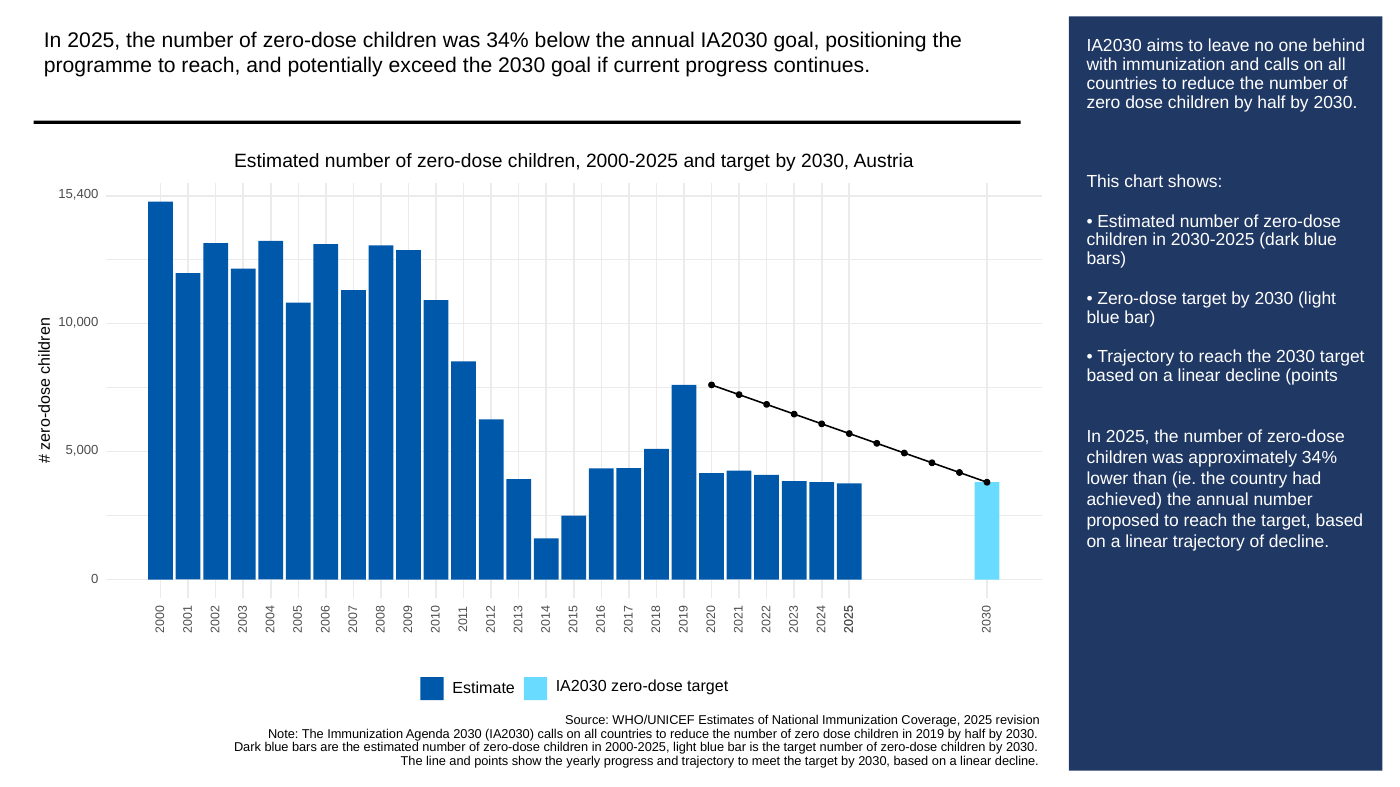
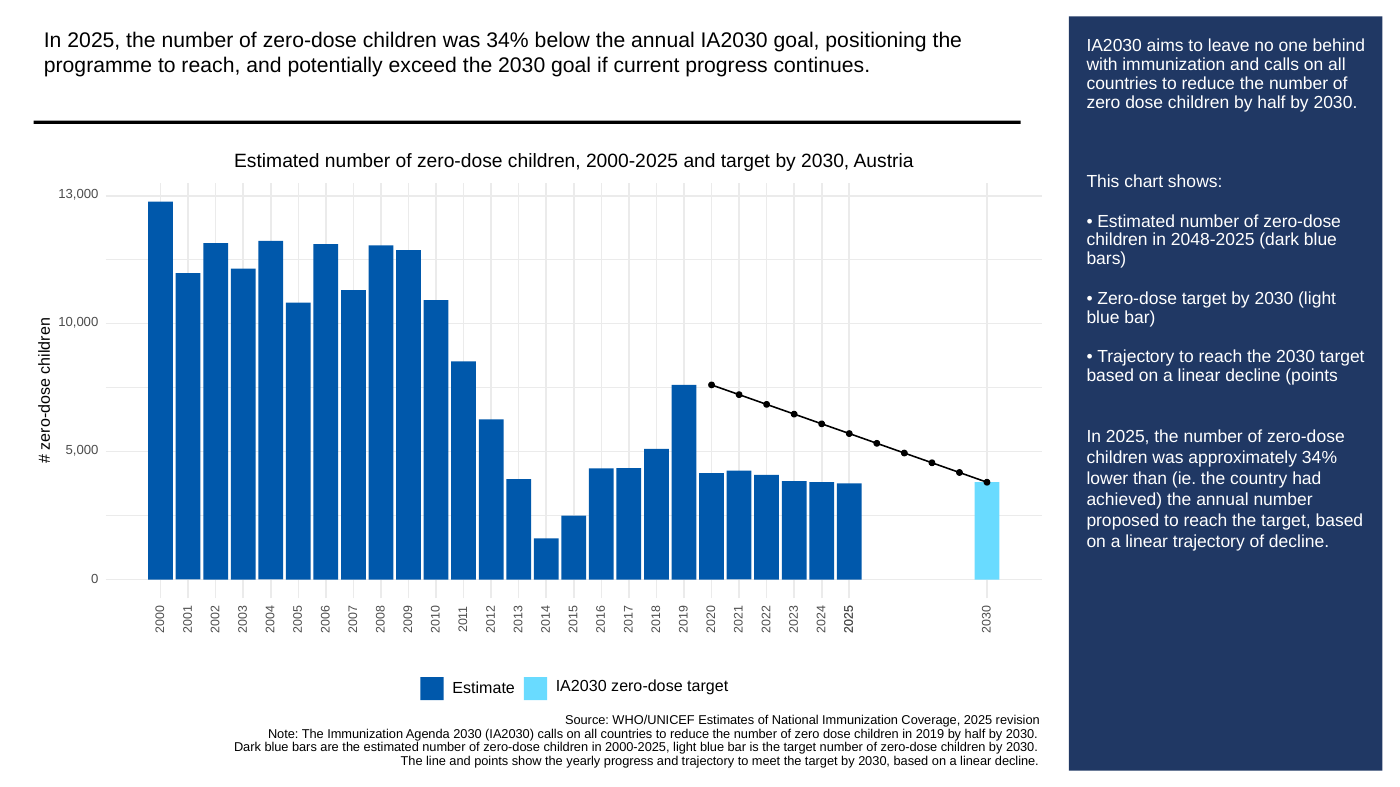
15,400: 15,400 -> 13,000
2030-2025: 2030-2025 -> 2048-2025
